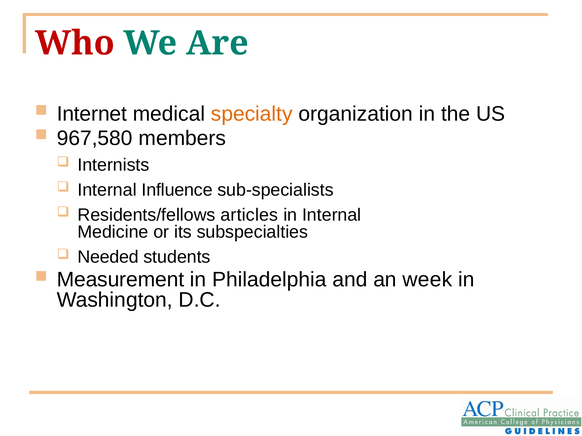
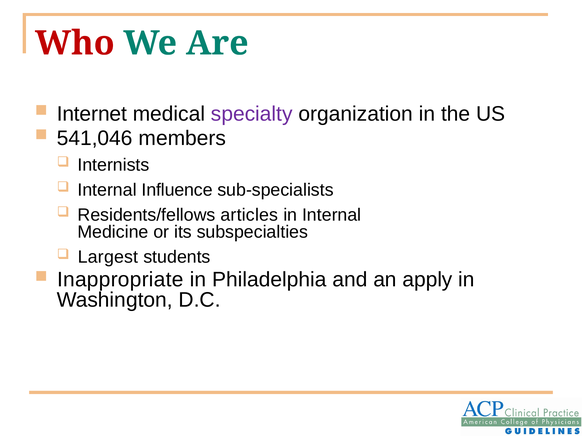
specialty colour: orange -> purple
967,580: 967,580 -> 541,046
Needed: Needed -> Largest
Measurement: Measurement -> Inappropriate
week: week -> apply
